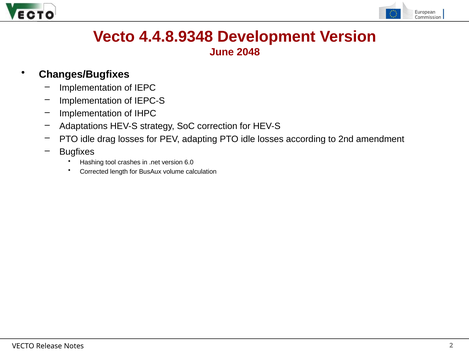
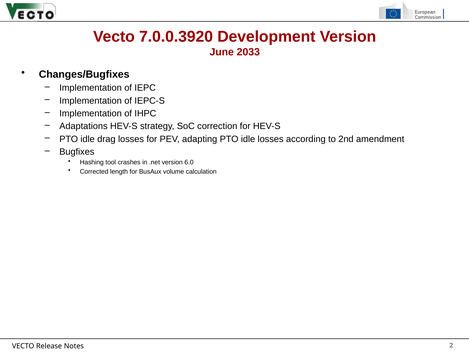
4.4.8.9348: 4.4.8.9348 -> 7.0.0.3920
2048: 2048 -> 2033
